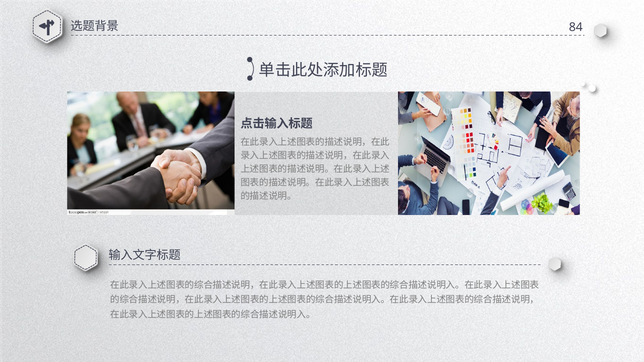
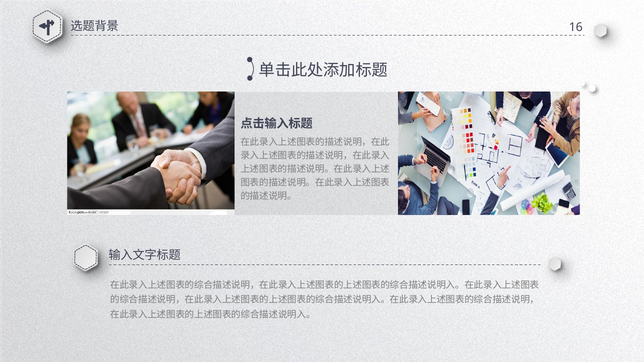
84: 84 -> 16
